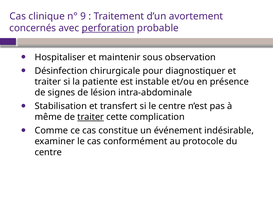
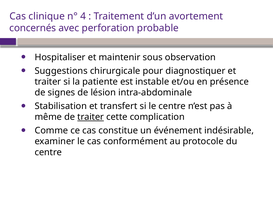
9: 9 -> 4
perforation underline: present -> none
Désinfection: Désinfection -> Suggestions
